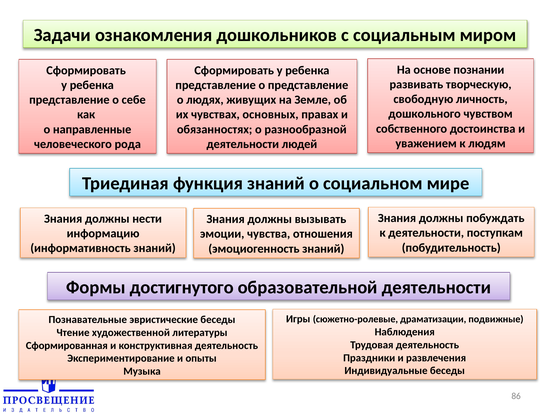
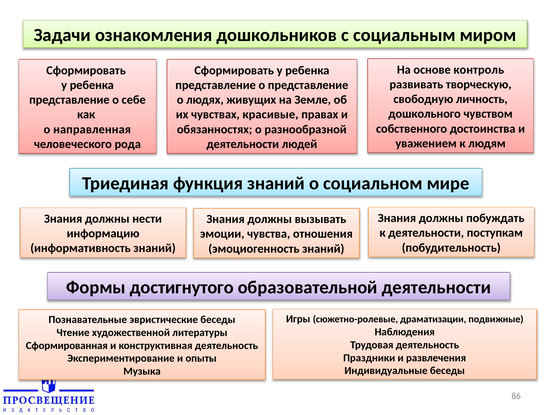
познании: познании -> контроль
основных: основных -> красивые
направленные: направленные -> направленная
